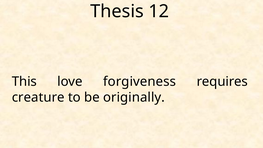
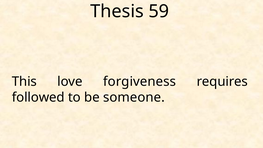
12: 12 -> 59
creature: creature -> followed
originally: originally -> someone
